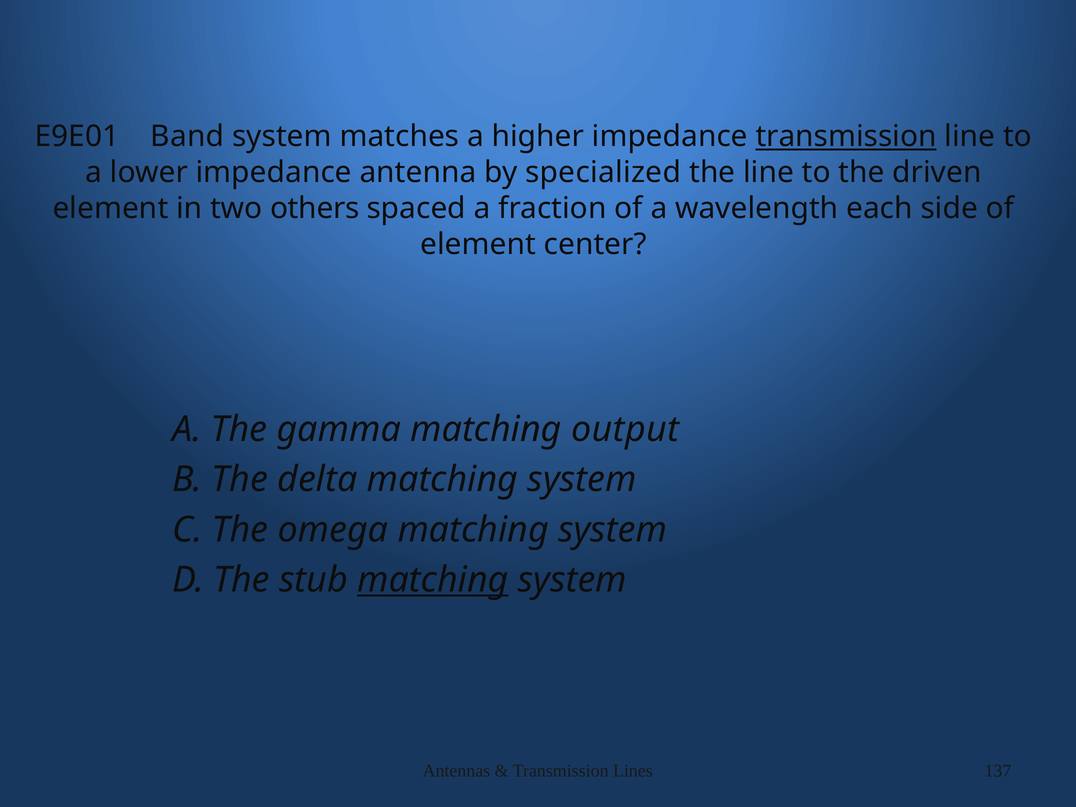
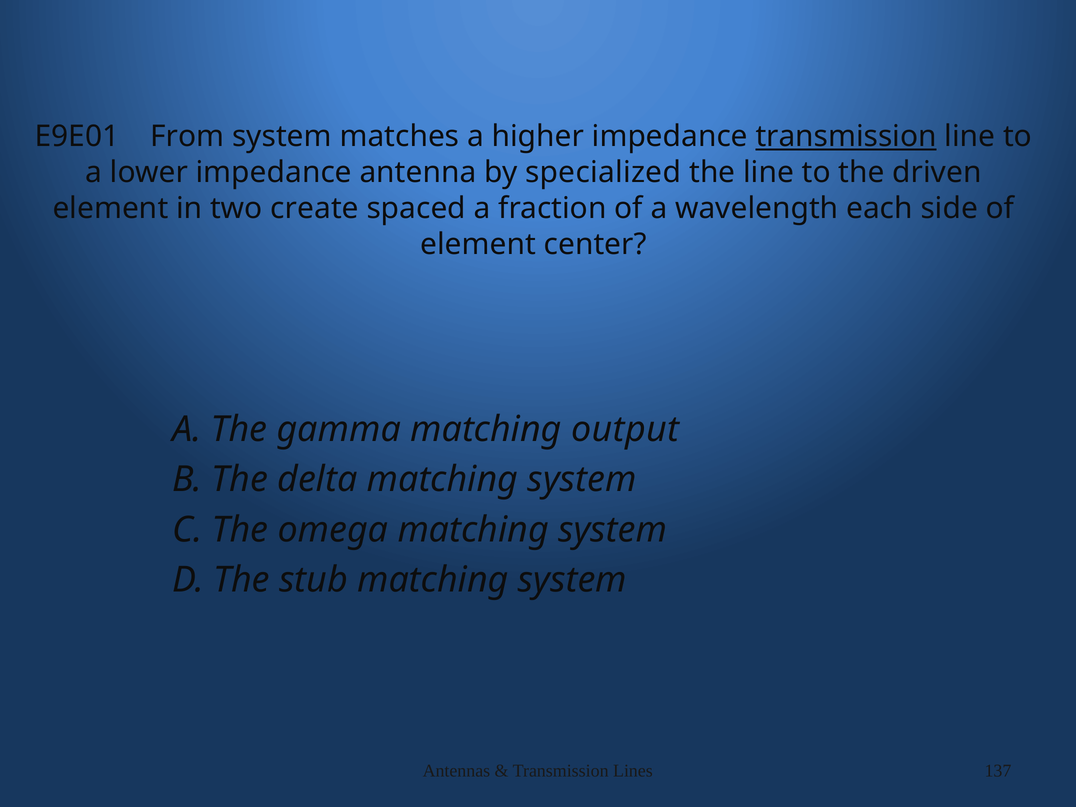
Band: Band -> From
others: others -> create
matching at (433, 580) underline: present -> none
